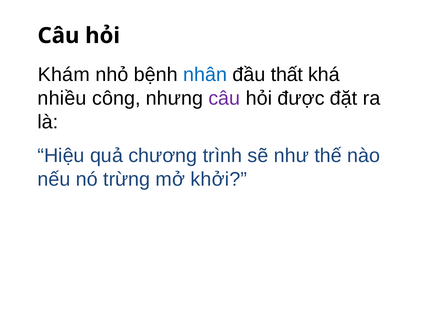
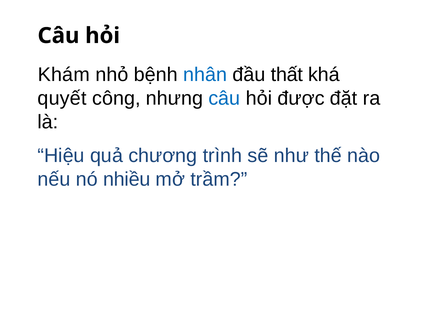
nhiều: nhiều -> quyết
câu at (224, 98) colour: purple -> blue
trừng: trừng -> nhiều
khởi: khởi -> trầm
